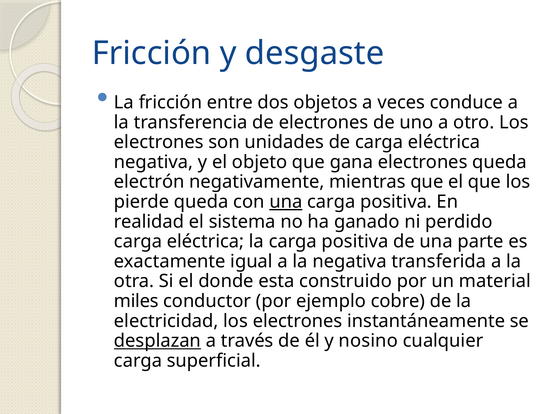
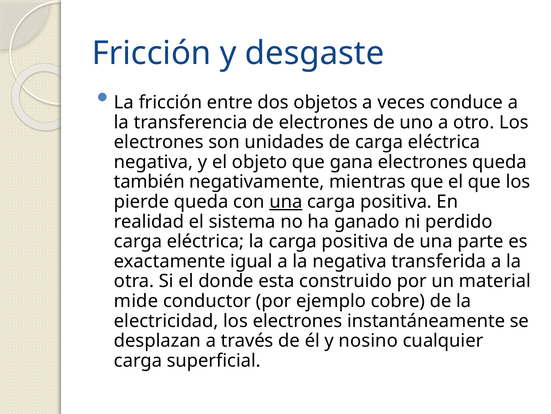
electrón: electrón -> también
miles: miles -> mide
desplazan underline: present -> none
